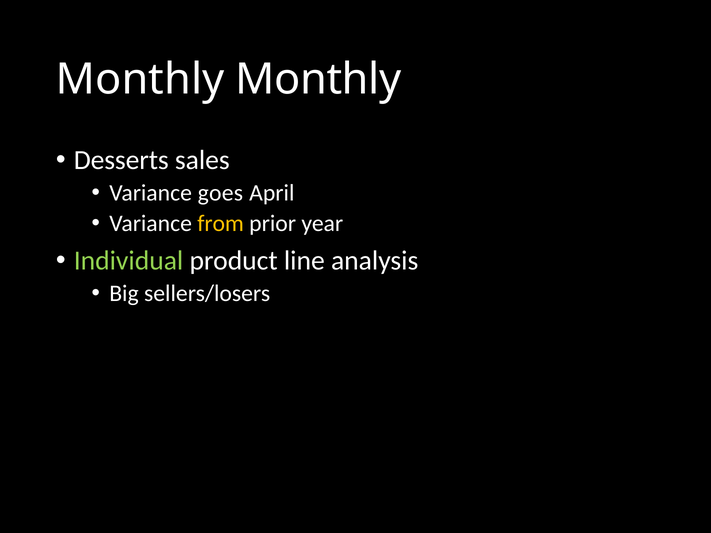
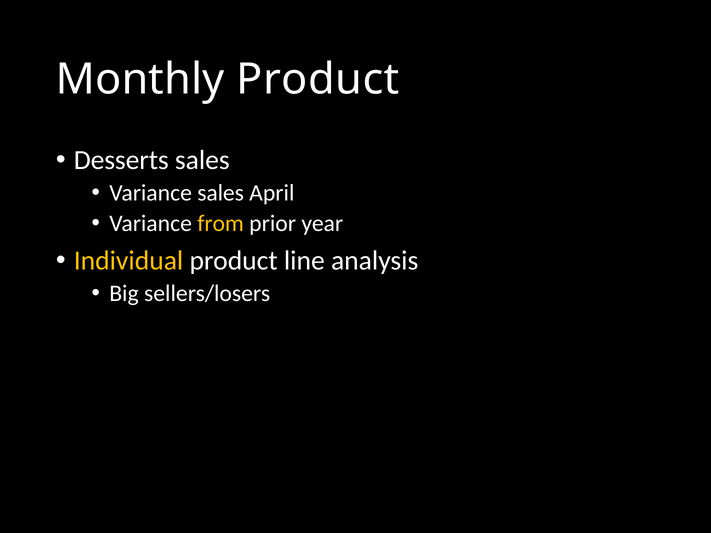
Monthly Monthly: Monthly -> Product
Variance goes: goes -> sales
Individual colour: light green -> yellow
